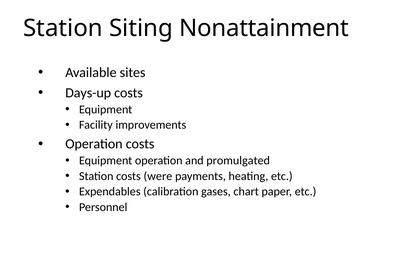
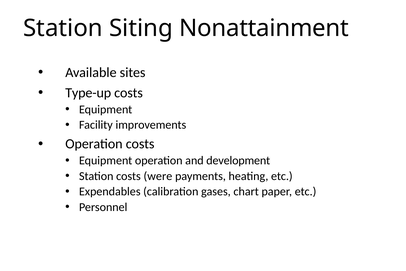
Days-up: Days-up -> Type-up
promulgated: promulgated -> development
